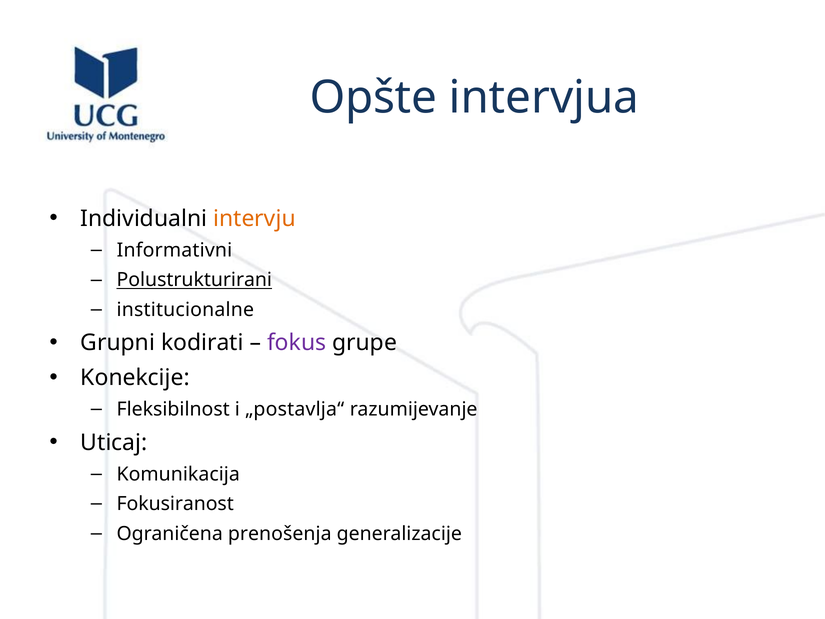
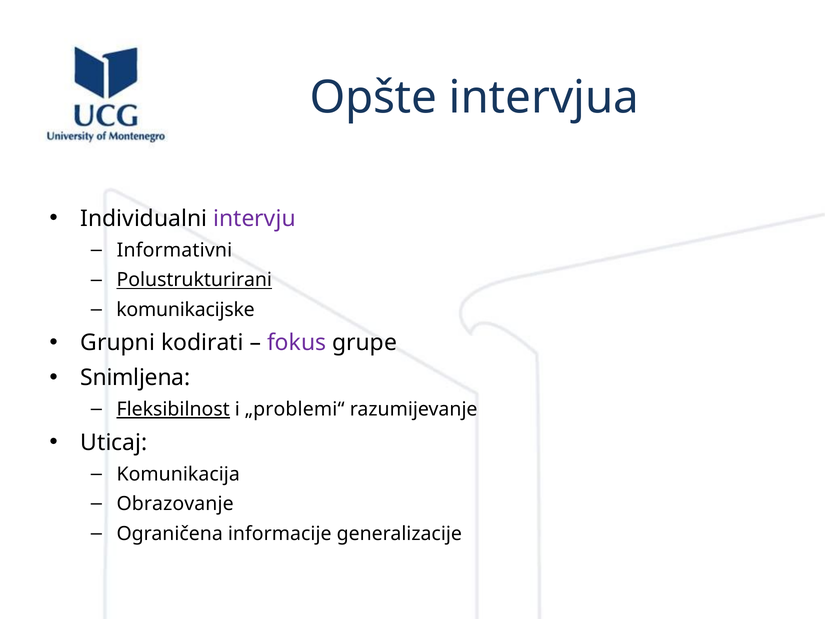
intervju colour: orange -> purple
institucionalne: institucionalne -> komunikacijske
Konekcije: Konekcije -> Snimljena
Fleksibilnost underline: none -> present
„postavlja“: „postavlja“ -> „problemi“
Fokusiranost: Fokusiranost -> Obrazovanje
prenošenja: prenošenja -> informacije
